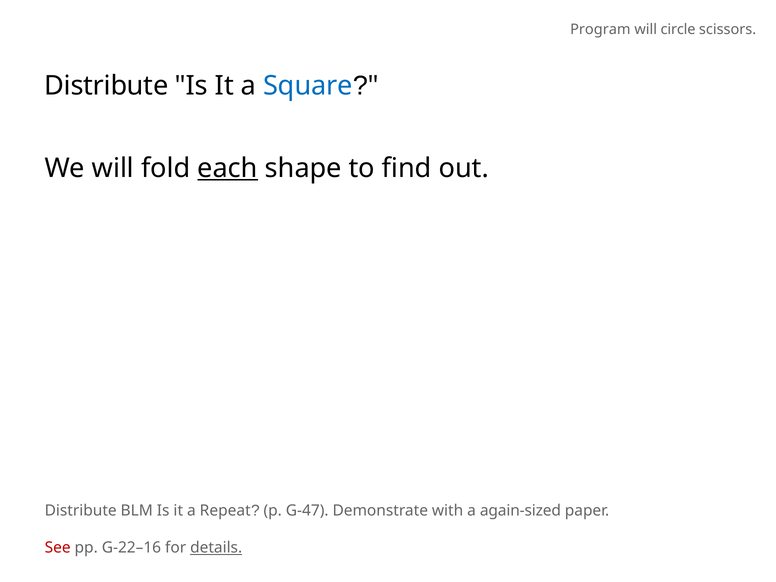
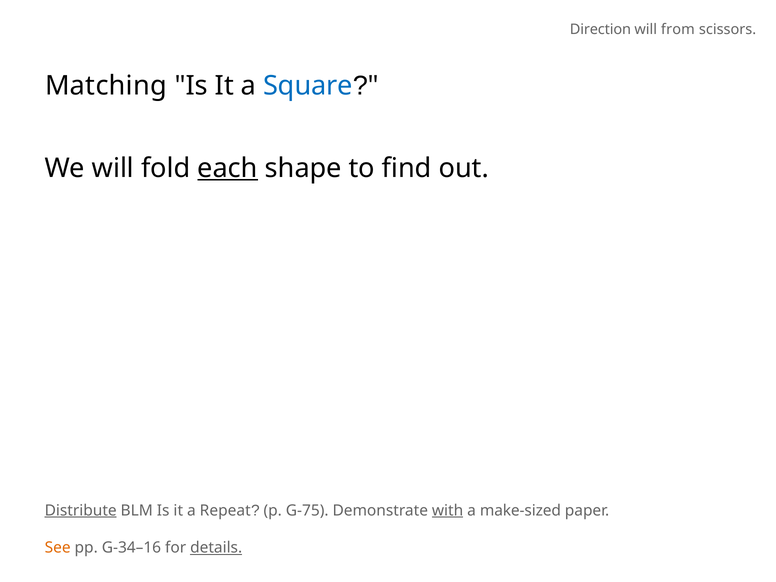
Program: Program -> Direction
circle: circle -> from
Distribute at (106, 86): Distribute -> Matching
Distribute at (81, 510) underline: none -> present
G-47: G-47 -> G-75
with underline: none -> present
again-sized: again-sized -> make-sized
See colour: red -> orange
G-22–16: G-22–16 -> G-34–16
